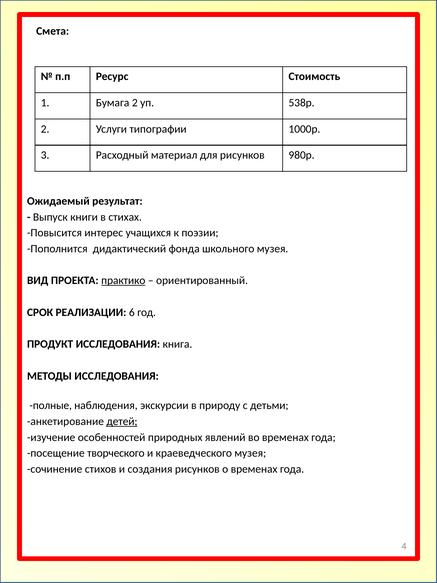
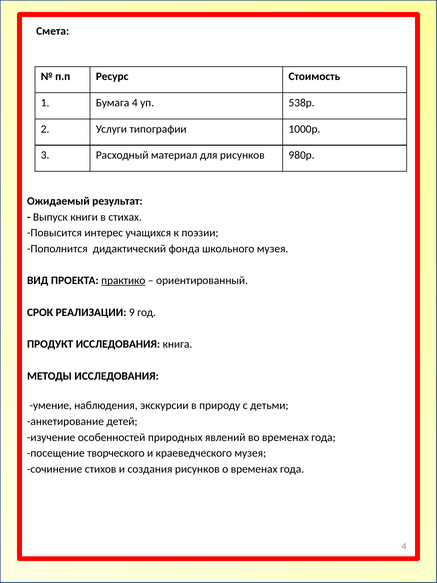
Бумага 2: 2 -> 4
6: 6 -> 9
полные: полные -> умение
детей underline: present -> none
